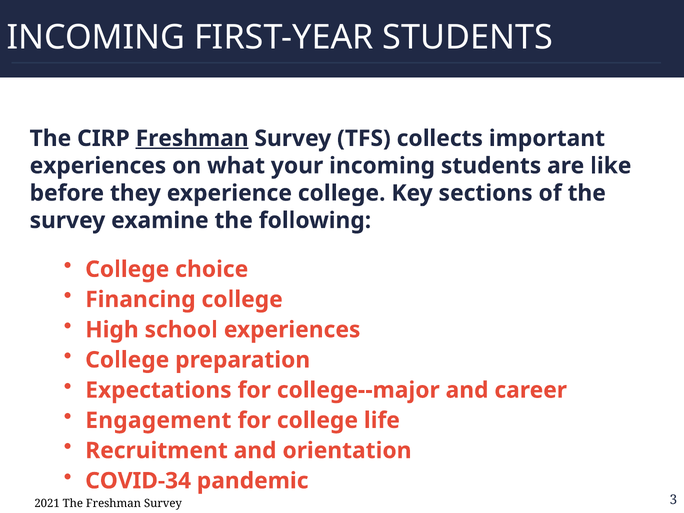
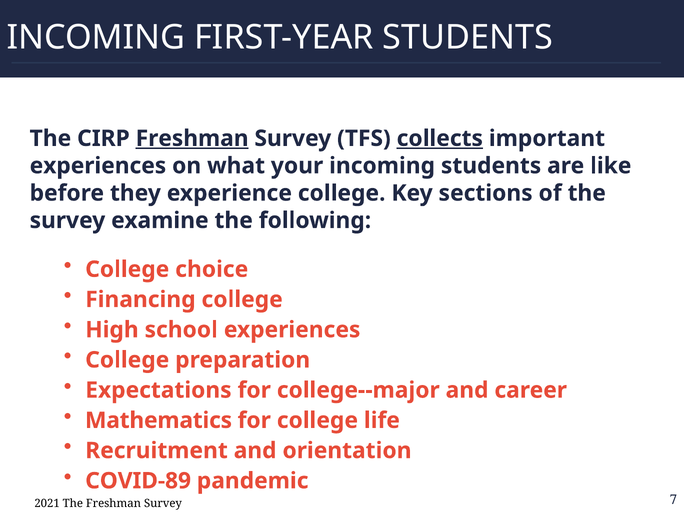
collects underline: none -> present
Engagement: Engagement -> Mathematics
COVID-34: COVID-34 -> COVID-89
3: 3 -> 7
